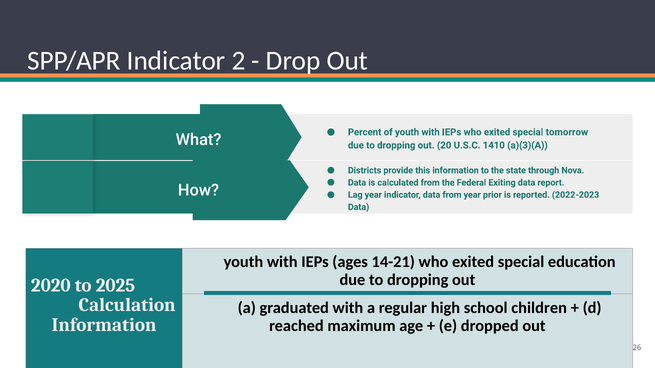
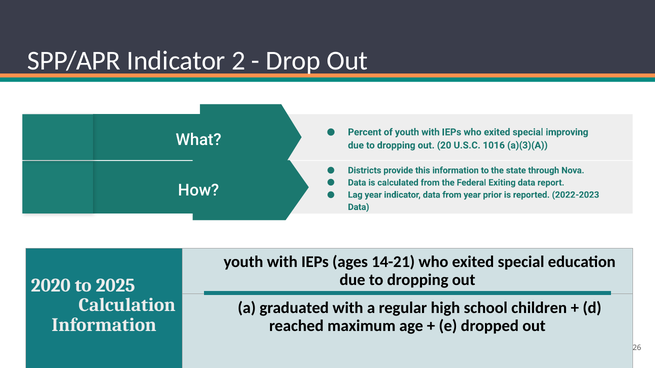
tomorrow: tomorrow -> improving
1410: 1410 -> 1016
